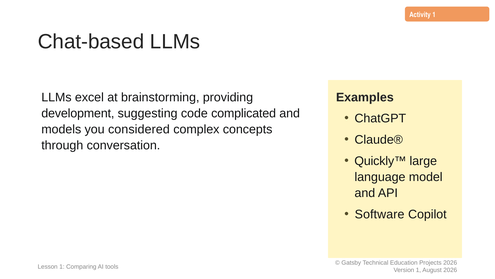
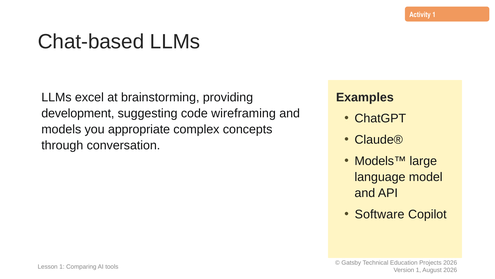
complicated: complicated -> wireframing
considered: considered -> appropriate
Quickly™: Quickly™ -> Models™
